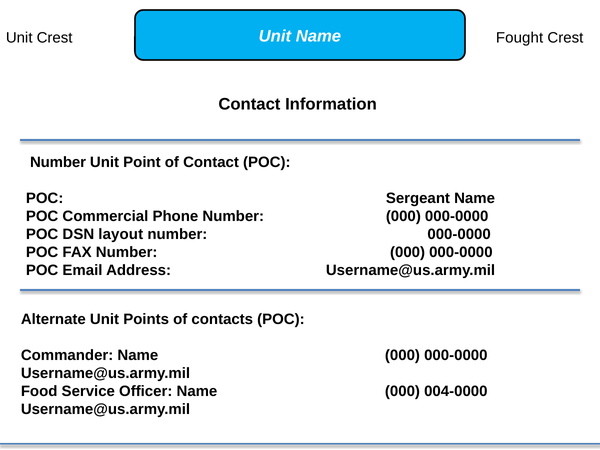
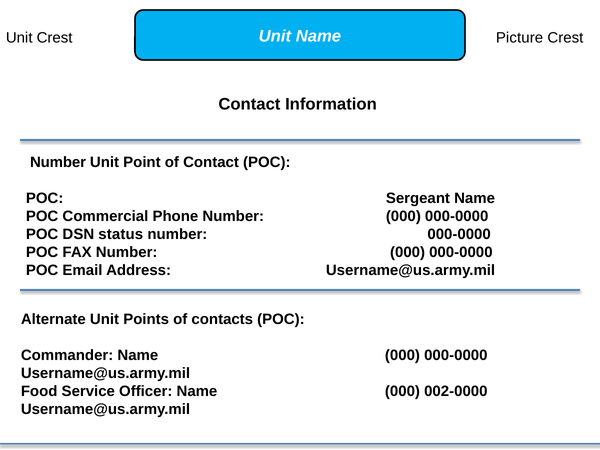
Fought: Fought -> Picture
layout: layout -> status
004-0000: 004-0000 -> 002-0000
